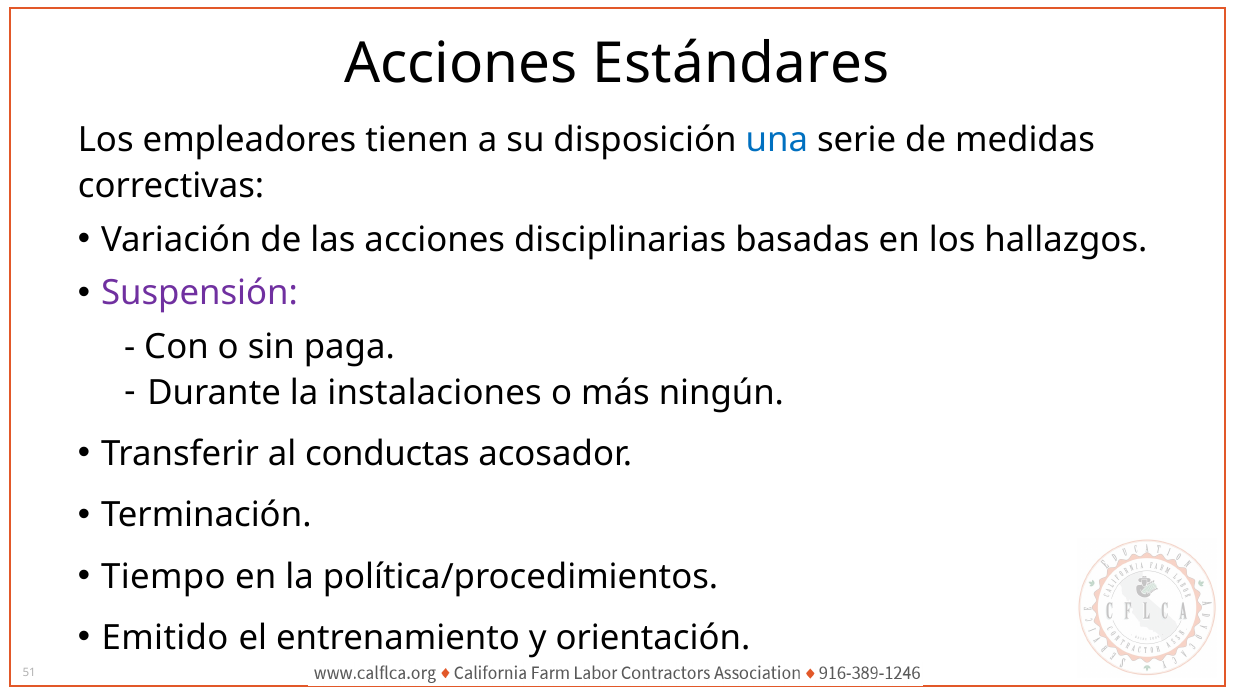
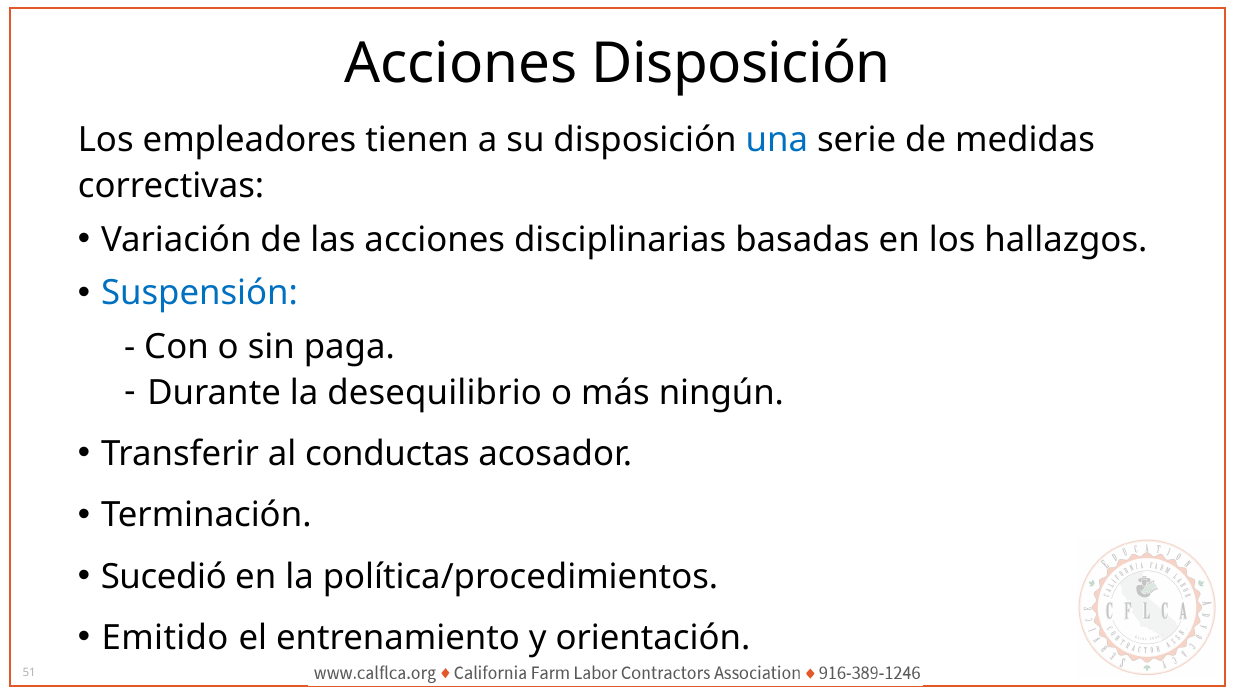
Acciones Estándares: Estándares -> Disposición
Suspensión colour: purple -> blue
instalaciones: instalaciones -> desequilibrio
Tiempo: Tiempo -> Sucedió
